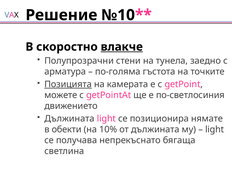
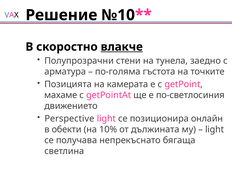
Позицията underline: present -> none
можете: можете -> махаме
Дължината at (69, 119): Дължината -> Perspective
нямате: нямате -> онлайн
